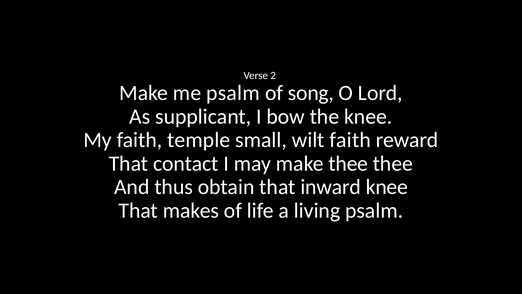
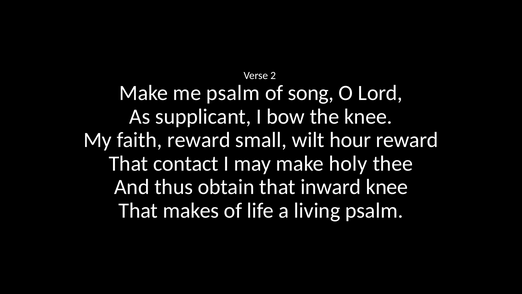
faith temple: temple -> reward
wilt faith: faith -> hour
make thee: thee -> holy
